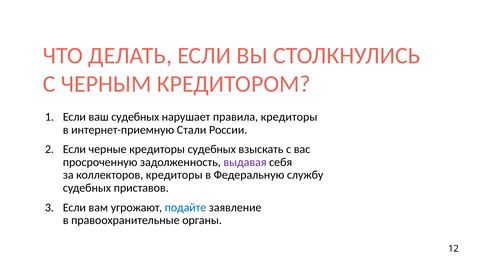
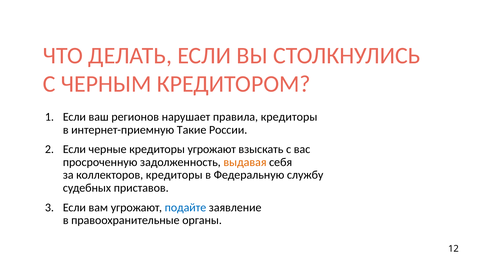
ваш судебных: судебных -> регионов
Стали: Стали -> Такие
кредиторы судебных: судебных -> угрожают
выдавая colour: purple -> orange
